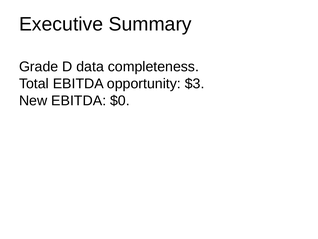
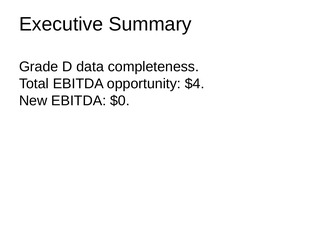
$3: $3 -> $4
